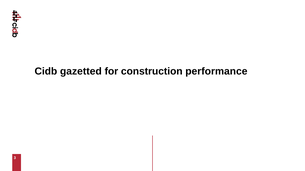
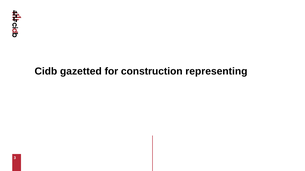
performance: performance -> representing
